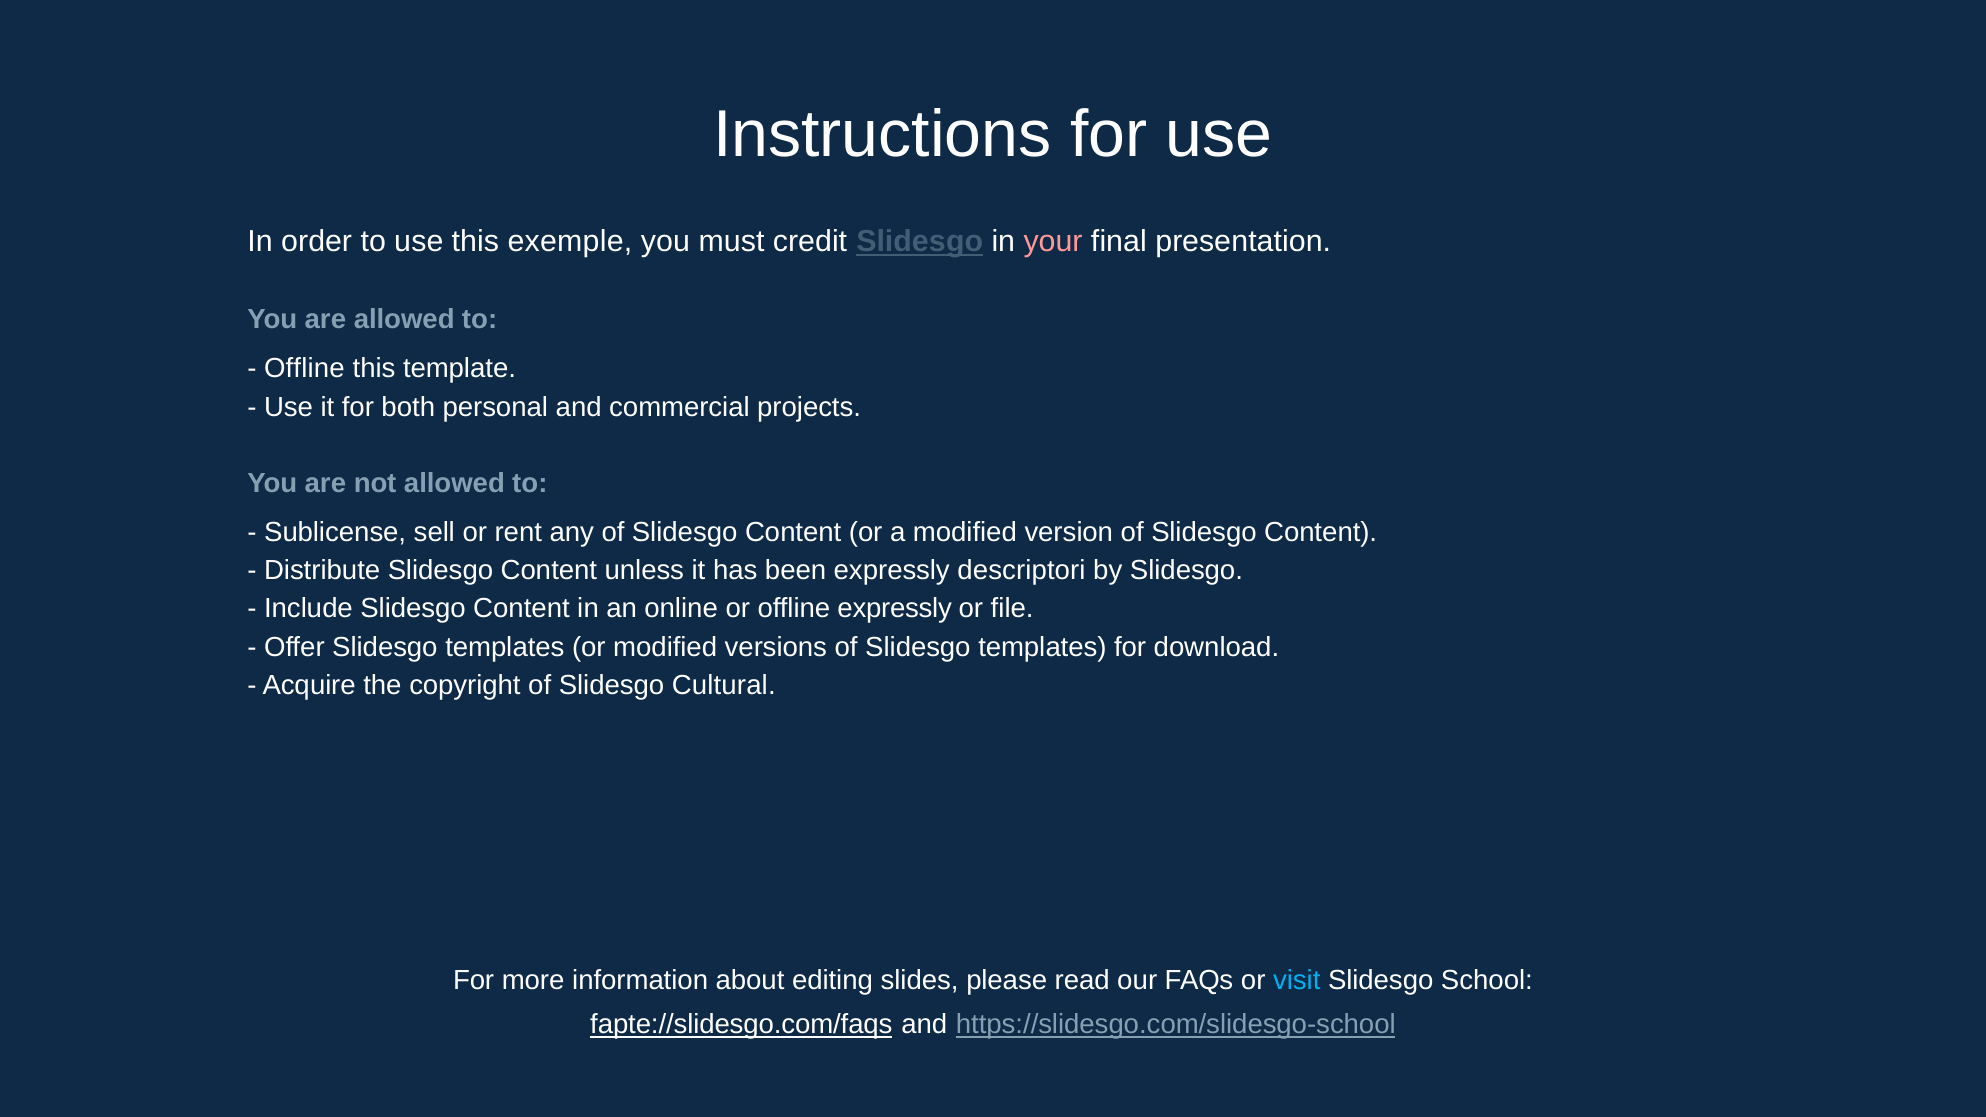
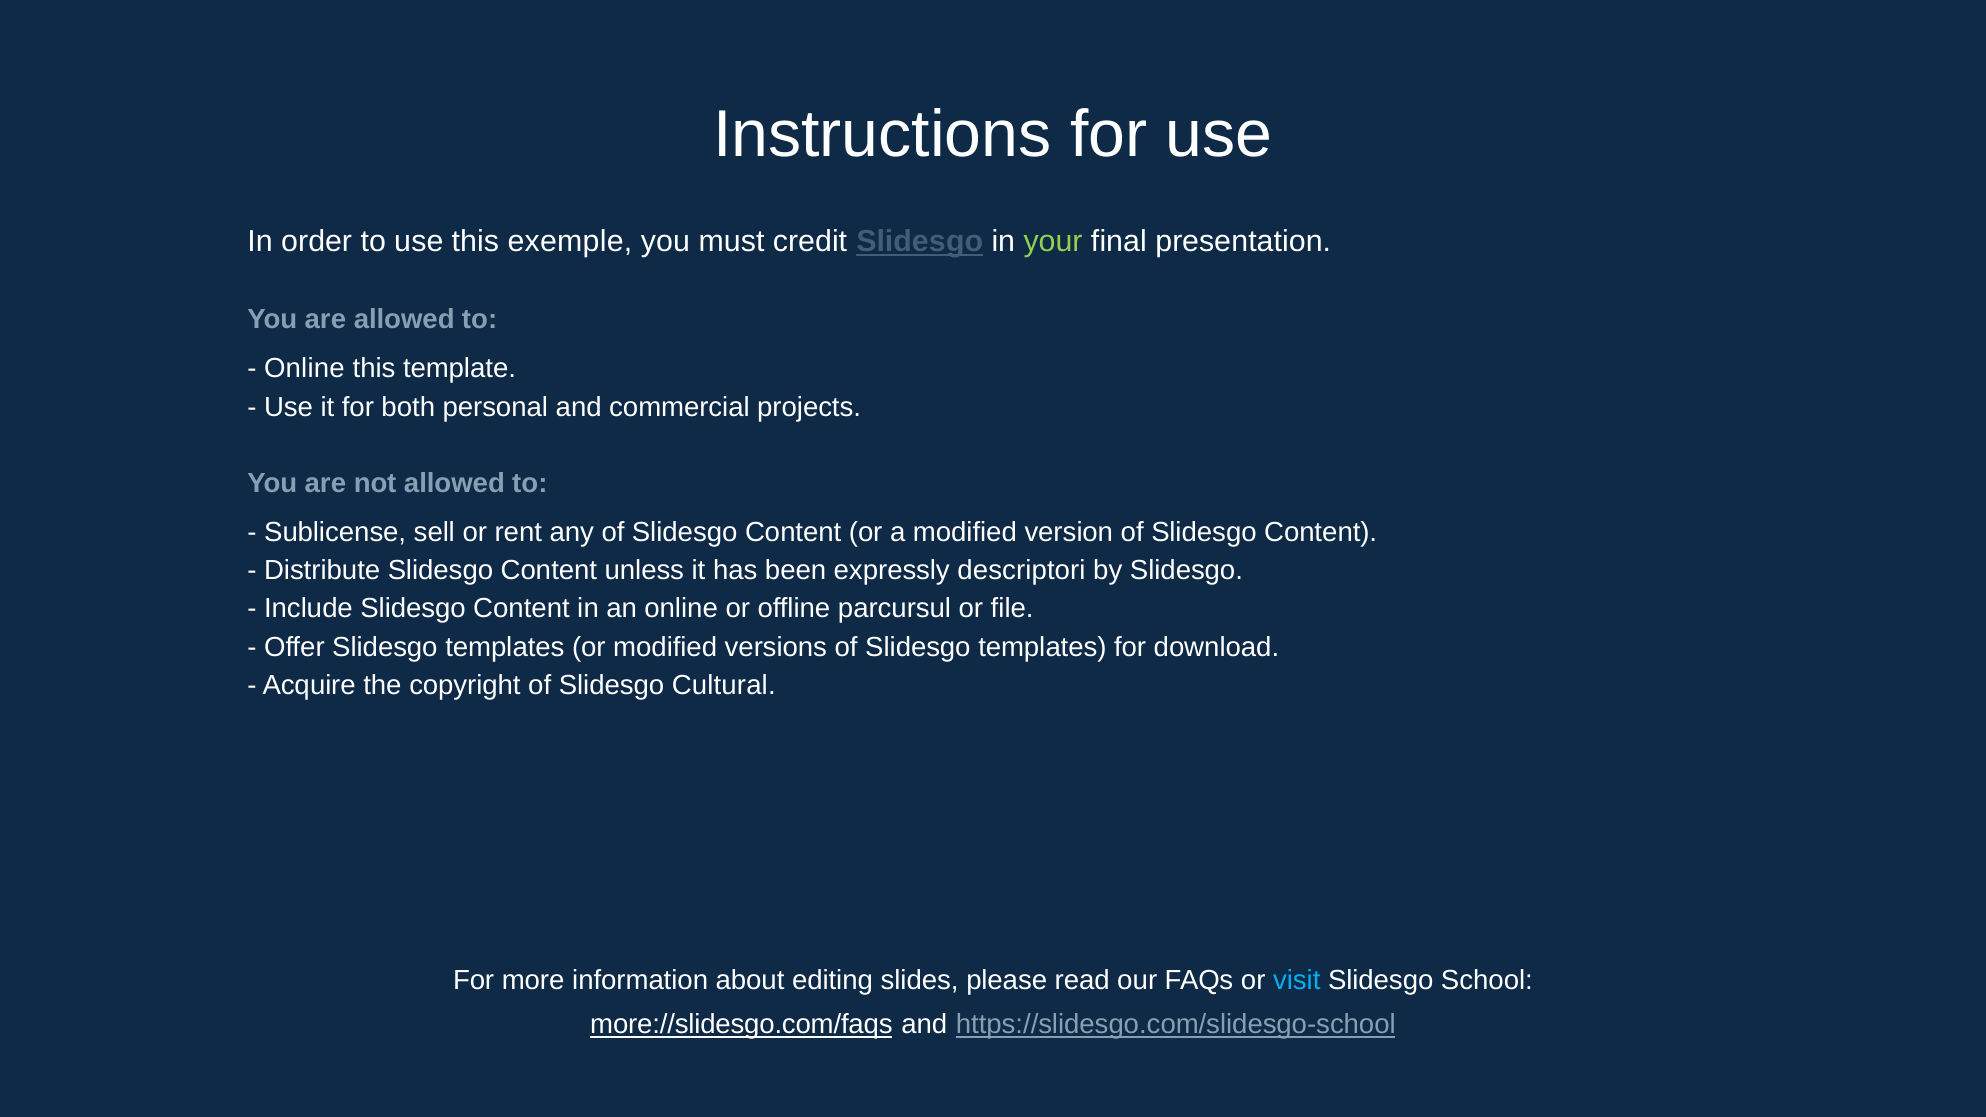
your colour: pink -> light green
Offline at (304, 369): Offline -> Online
offline expressly: expressly -> parcursul
fapte://slidesgo.com/faqs: fapte://slidesgo.com/faqs -> more://slidesgo.com/faqs
